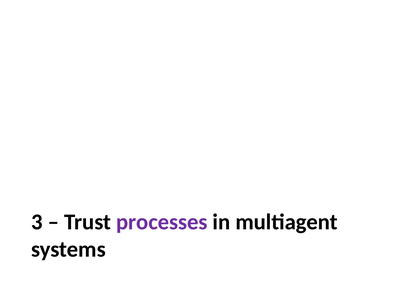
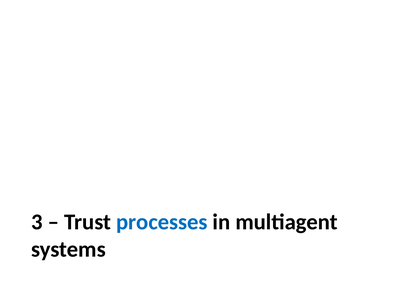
processes colour: purple -> blue
